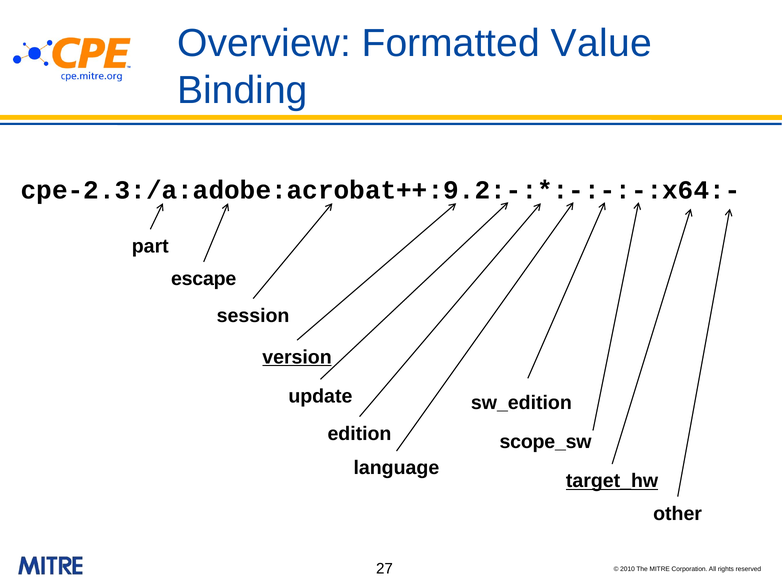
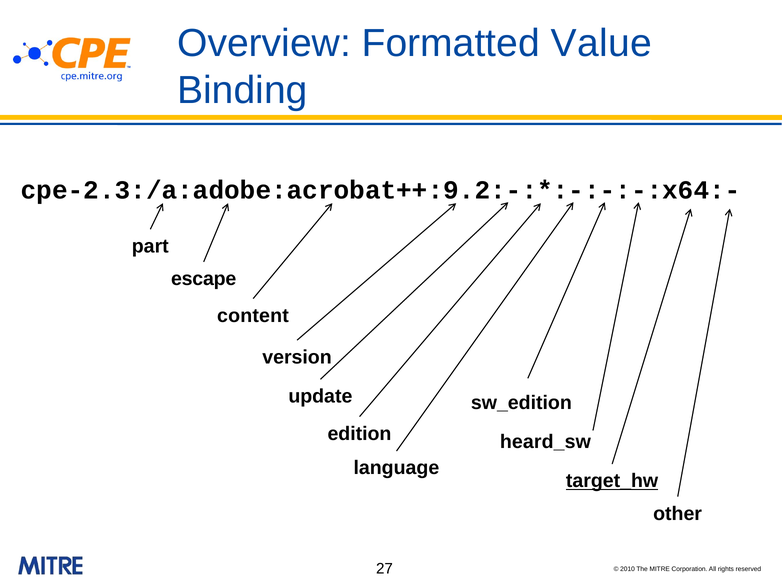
session: session -> content
version underline: present -> none
scope_sw: scope_sw -> heard_sw
